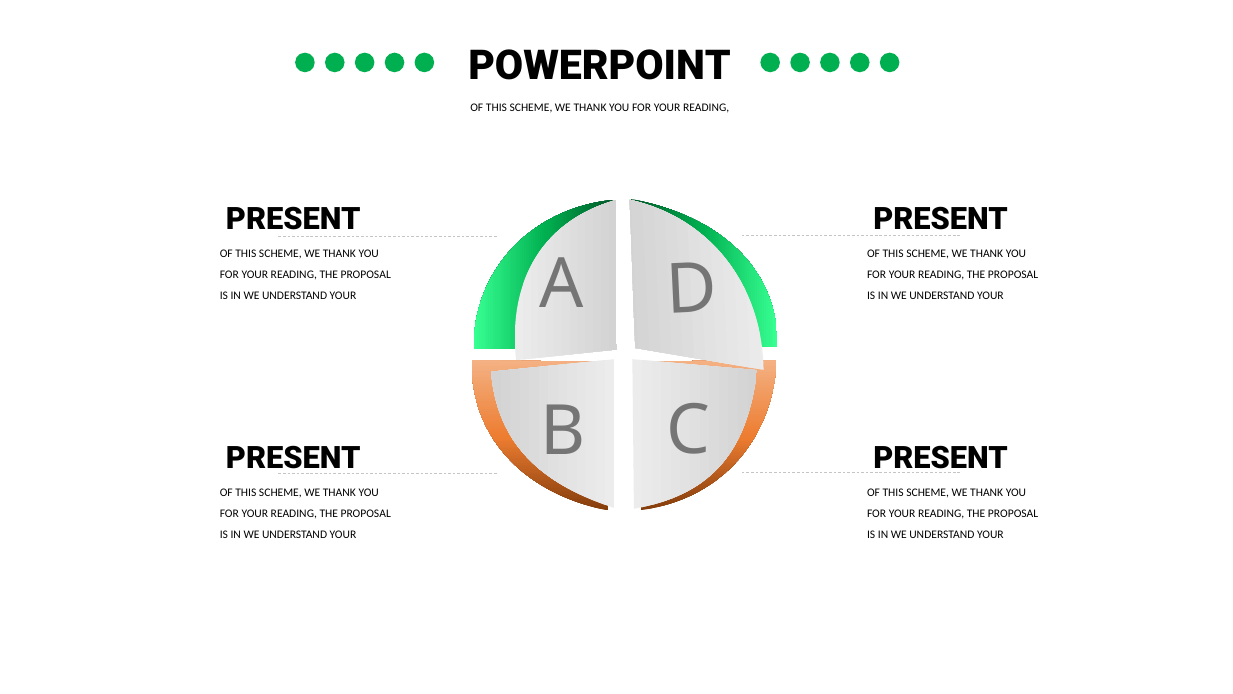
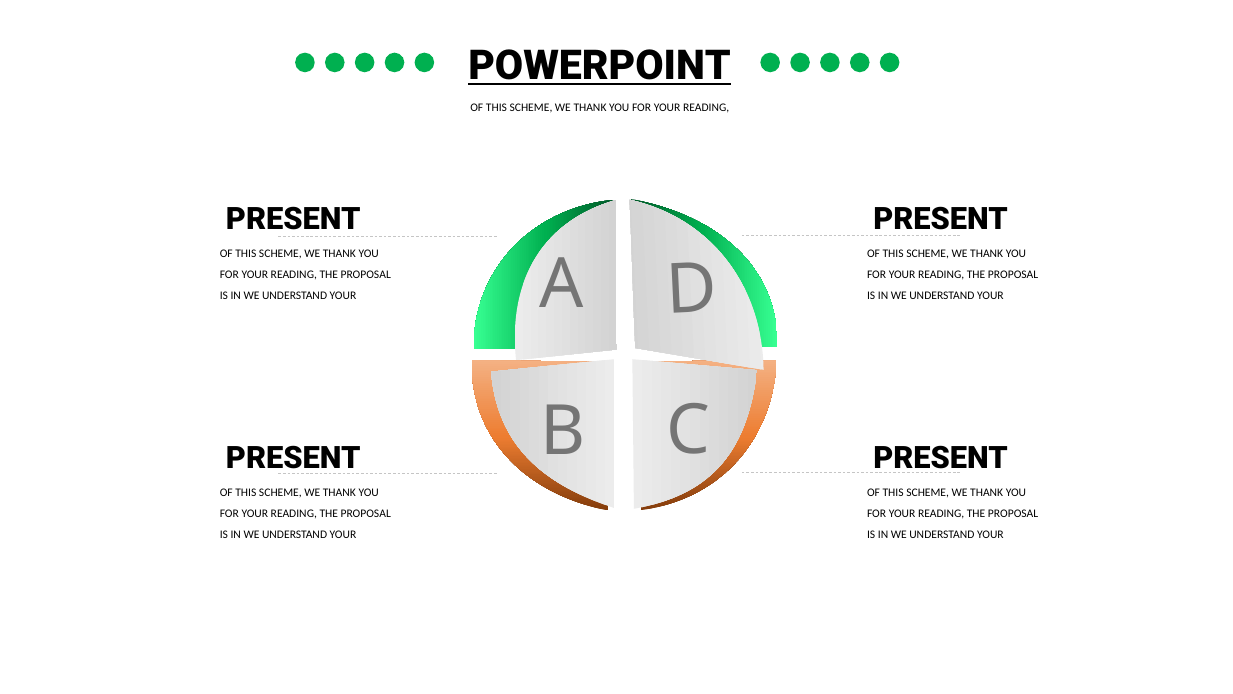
POWERPOINT underline: none -> present
